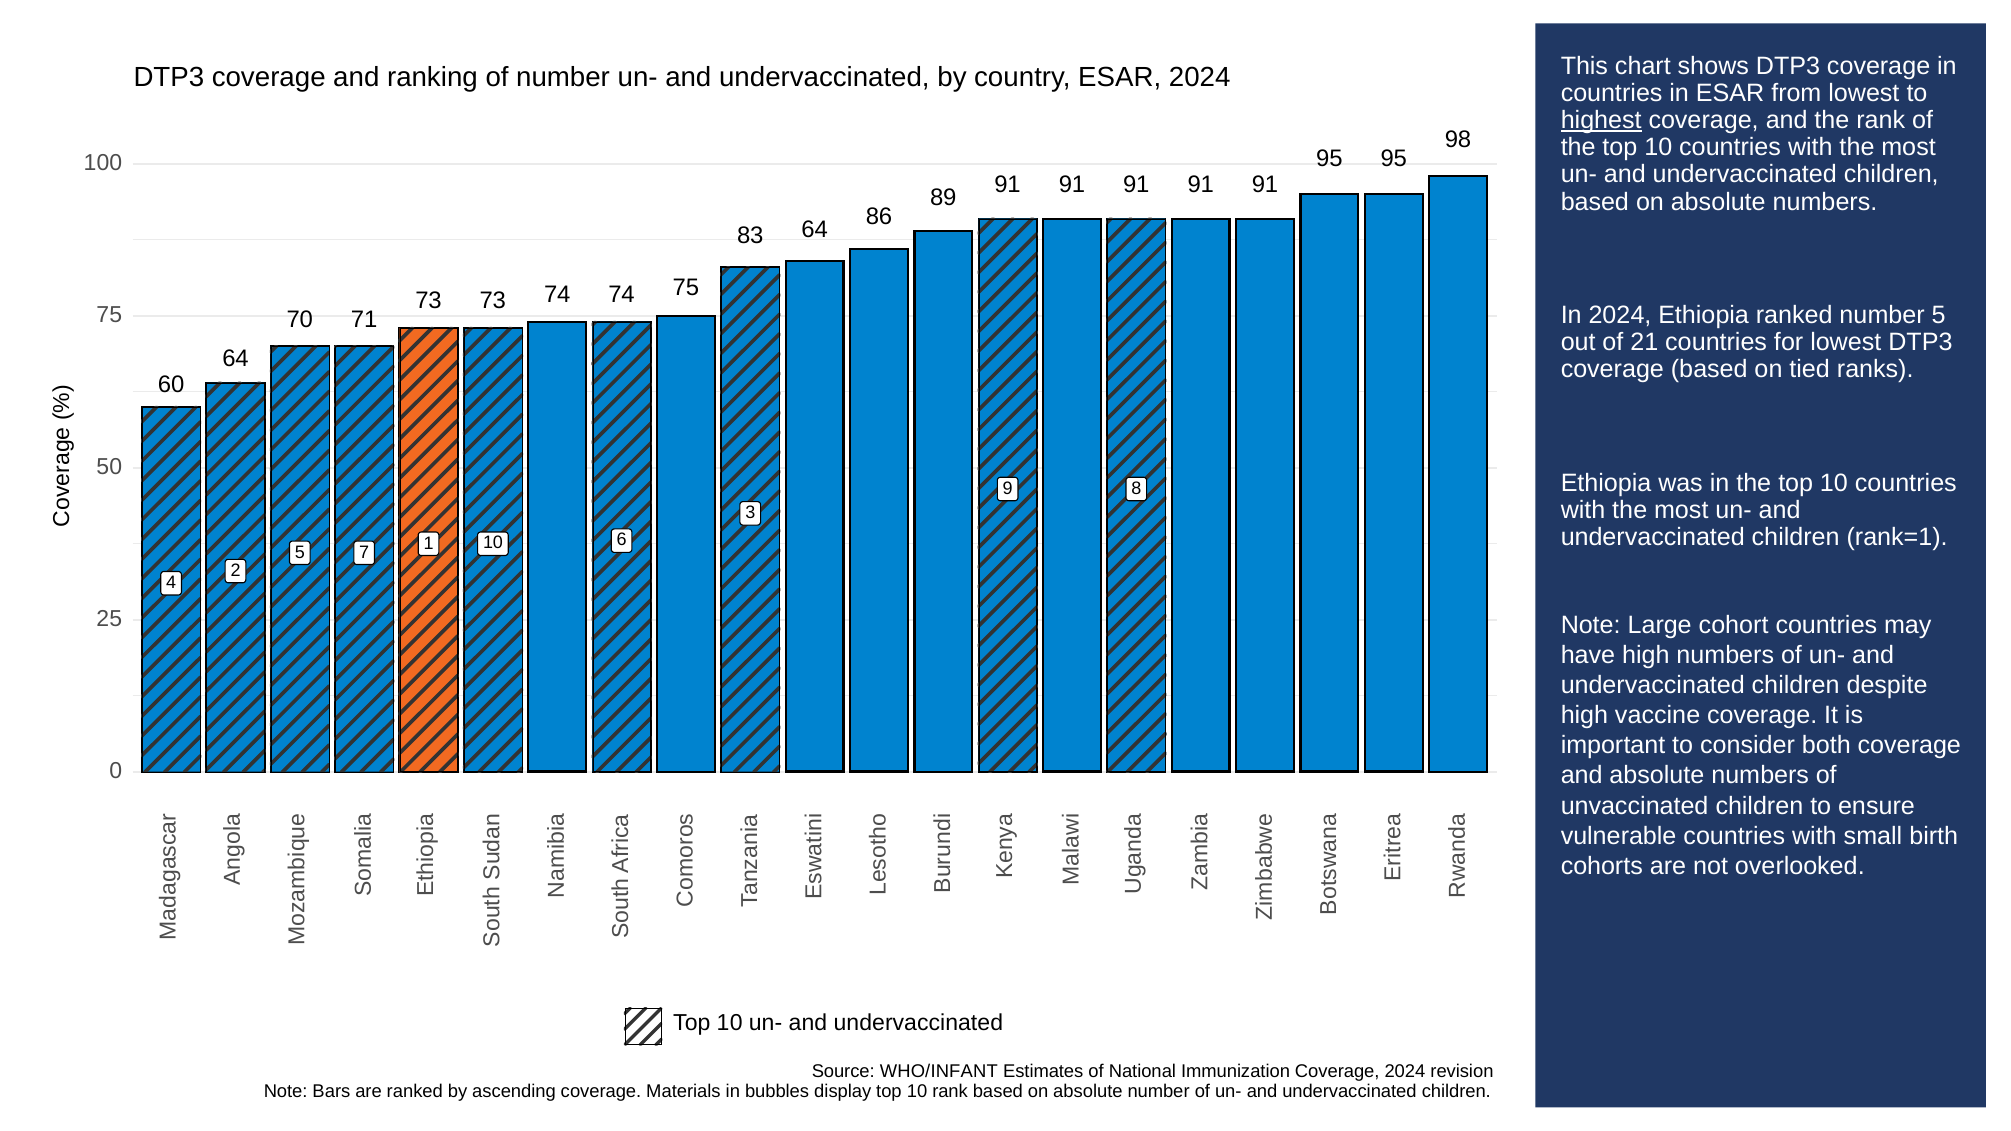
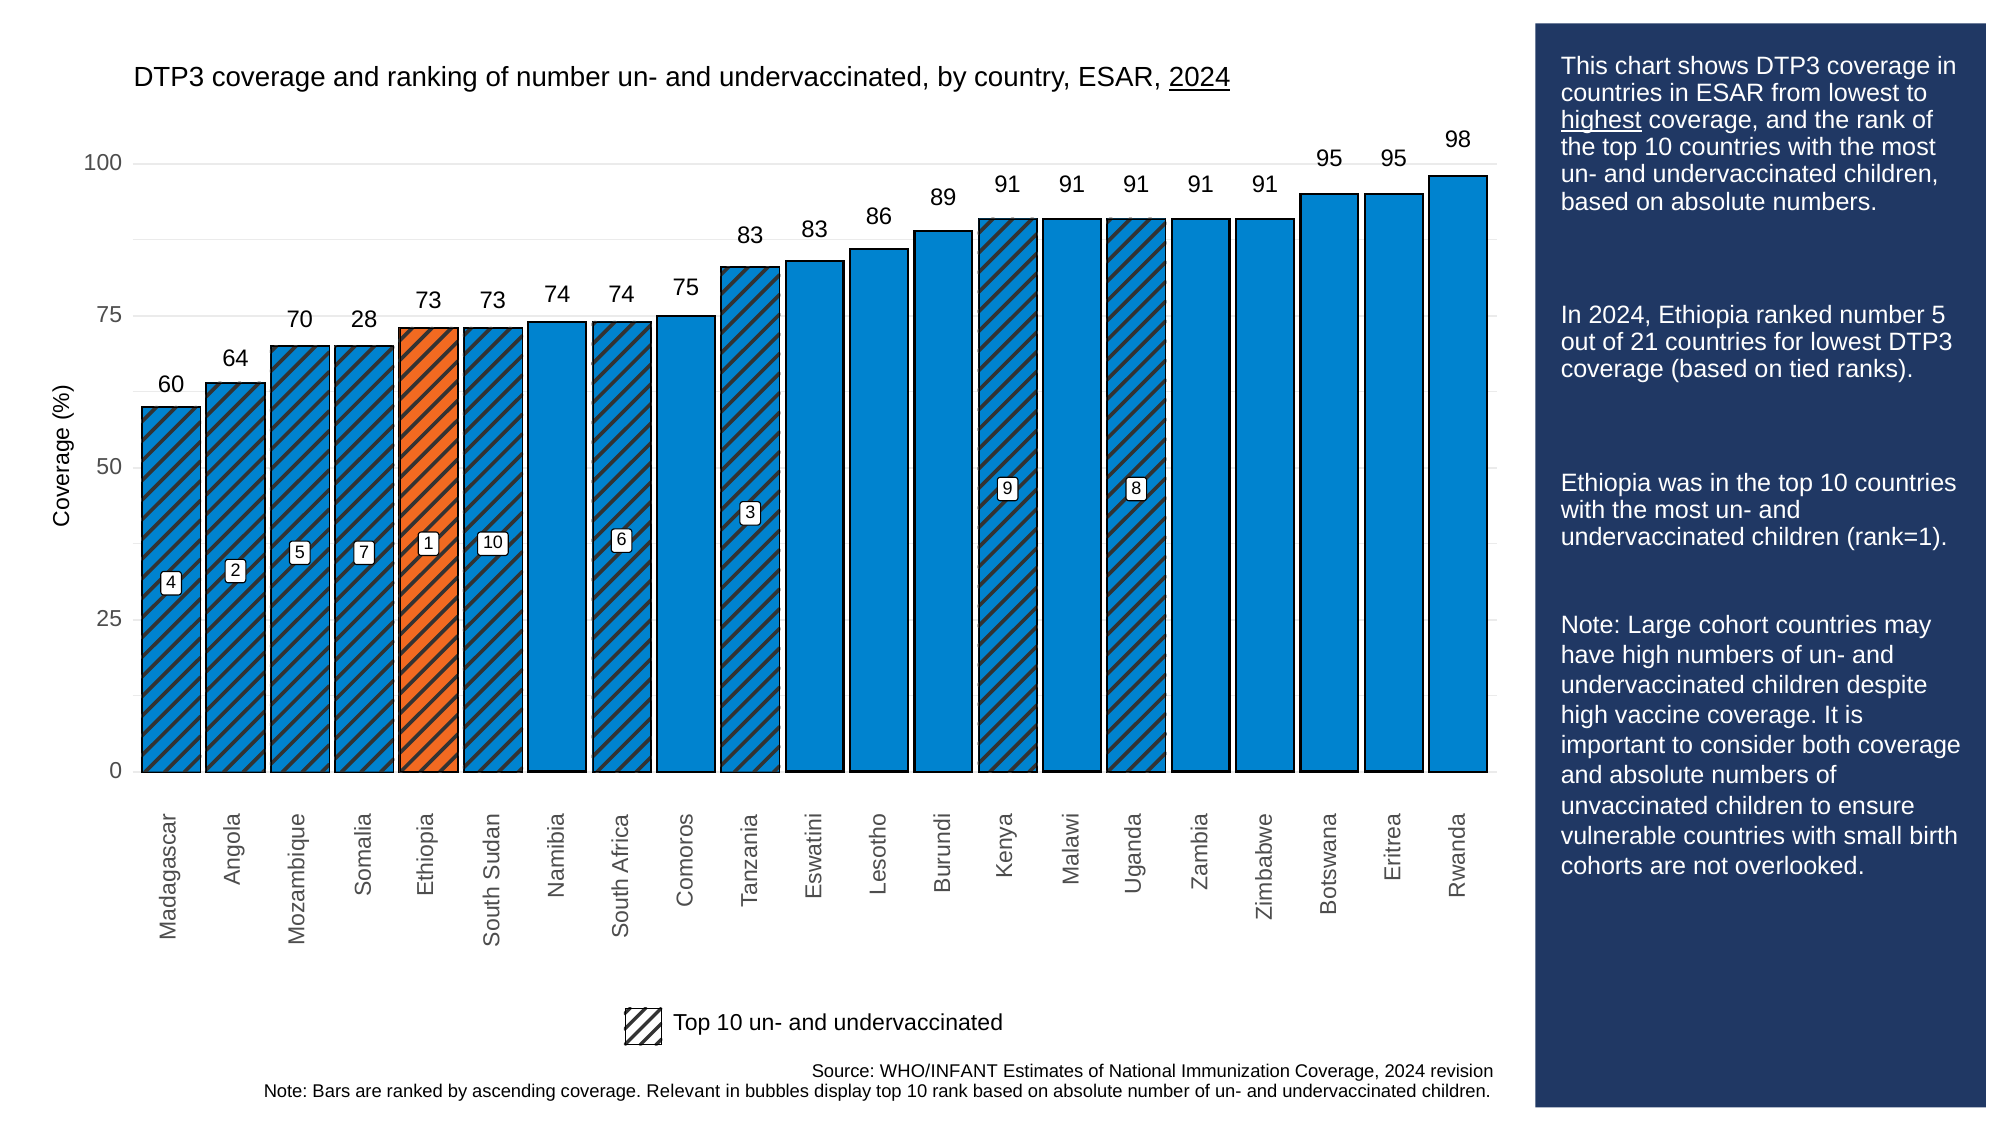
2024 at (1200, 78) underline: none -> present
83 64: 64 -> 83
71: 71 -> 28
Materials: Materials -> Relevant
